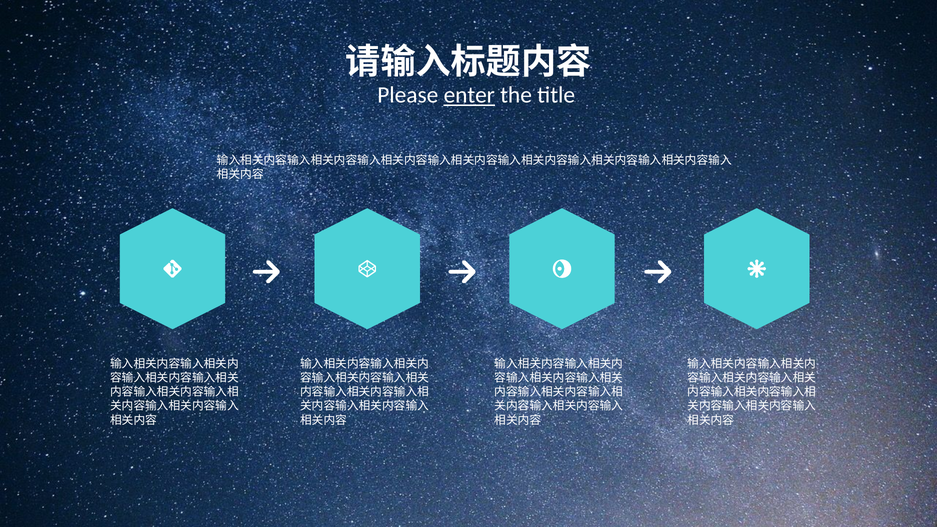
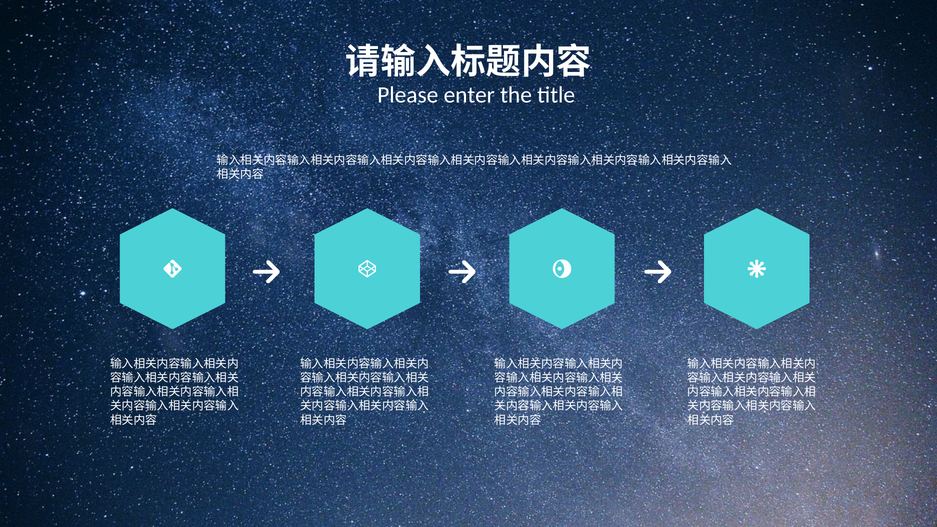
enter underline: present -> none
